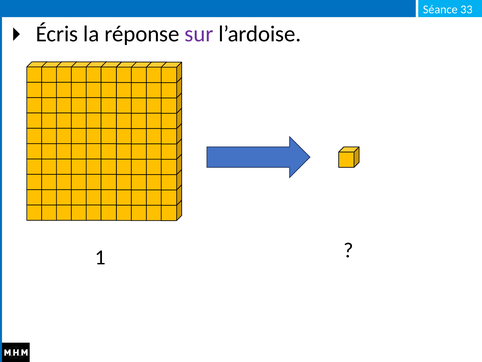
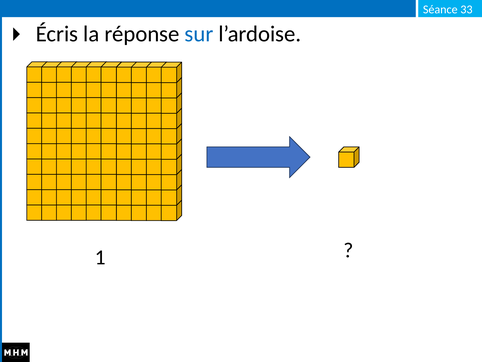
sur colour: purple -> blue
